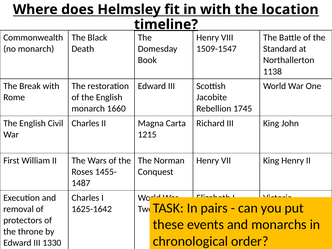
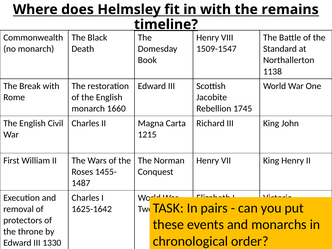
location: location -> remains
